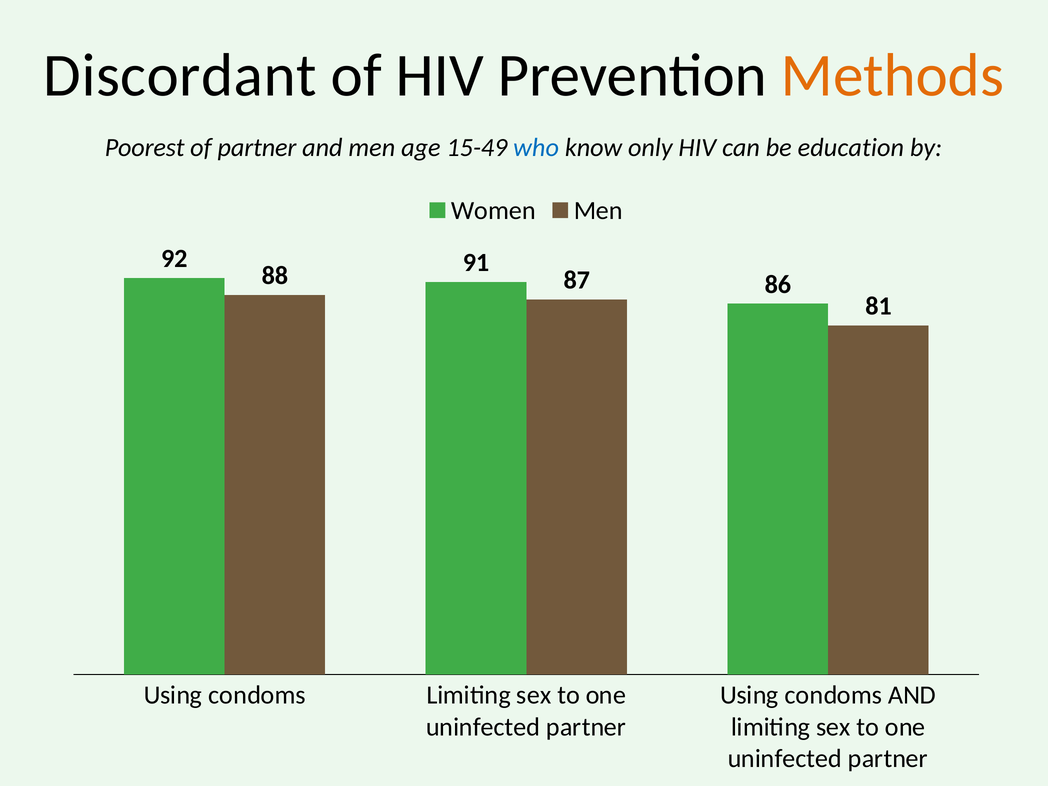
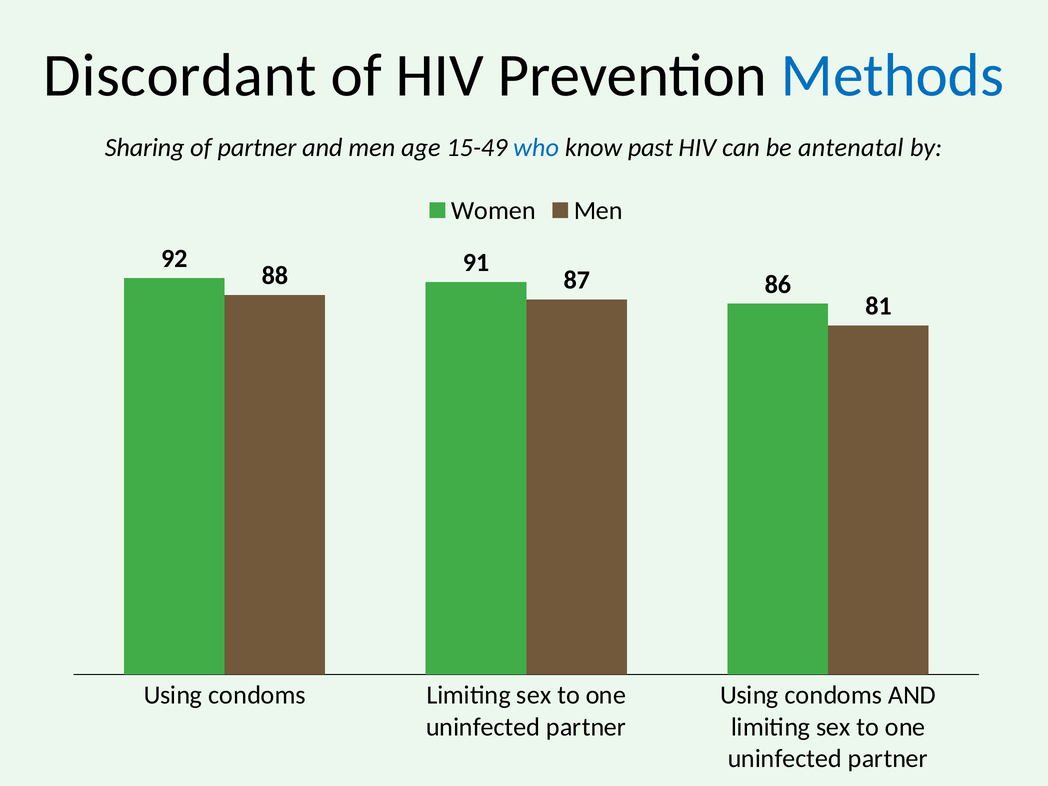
Methods colour: orange -> blue
Poorest: Poorest -> Sharing
only: only -> past
education: education -> antenatal
